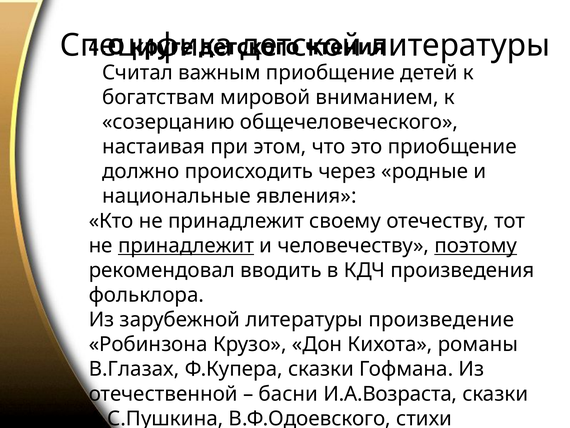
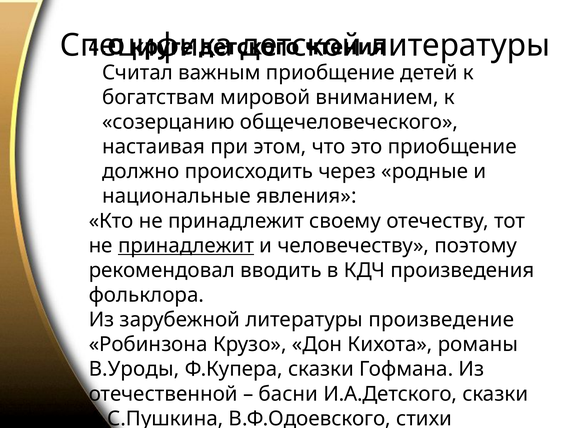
поэтому underline: present -> none
В.Глазах: В.Глазах -> В.Уроды
И.А.Возраста: И.А.Возраста -> И.А.Детского
